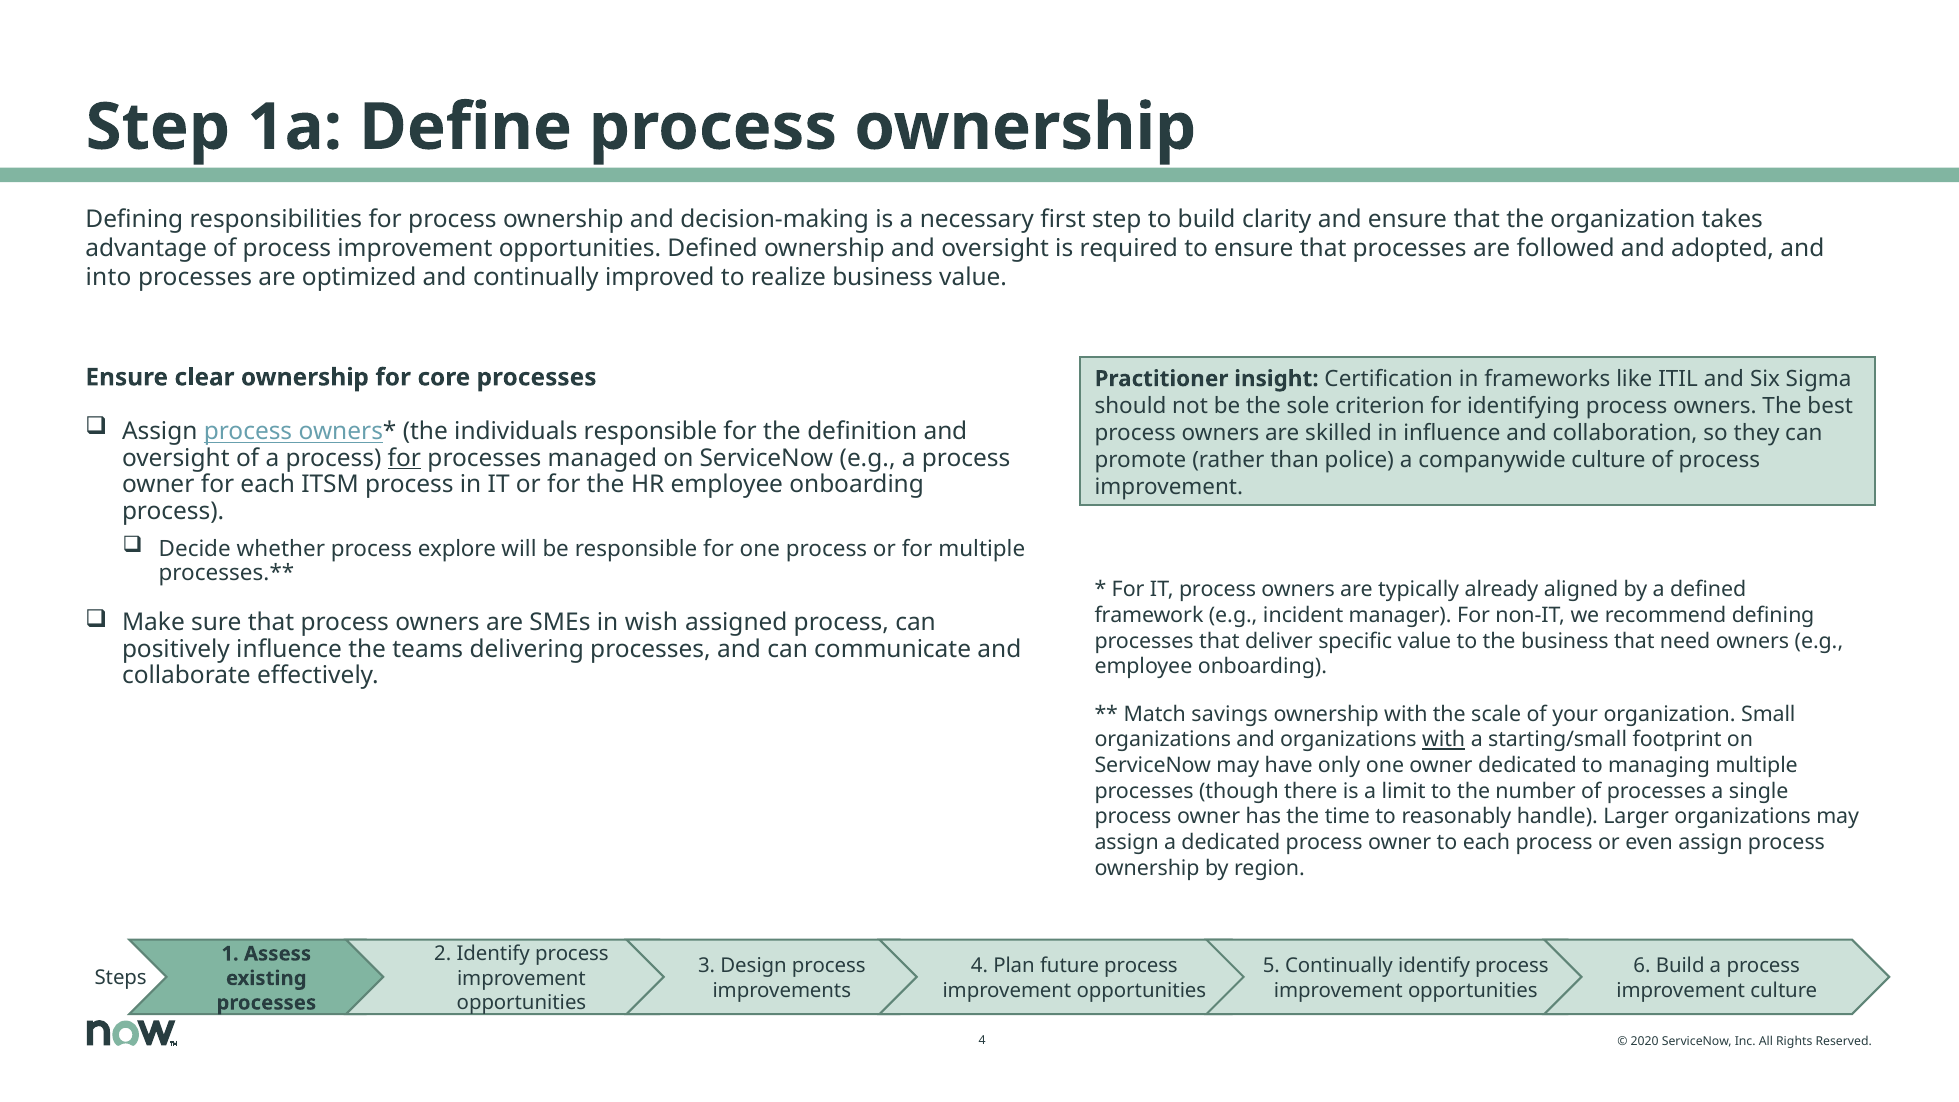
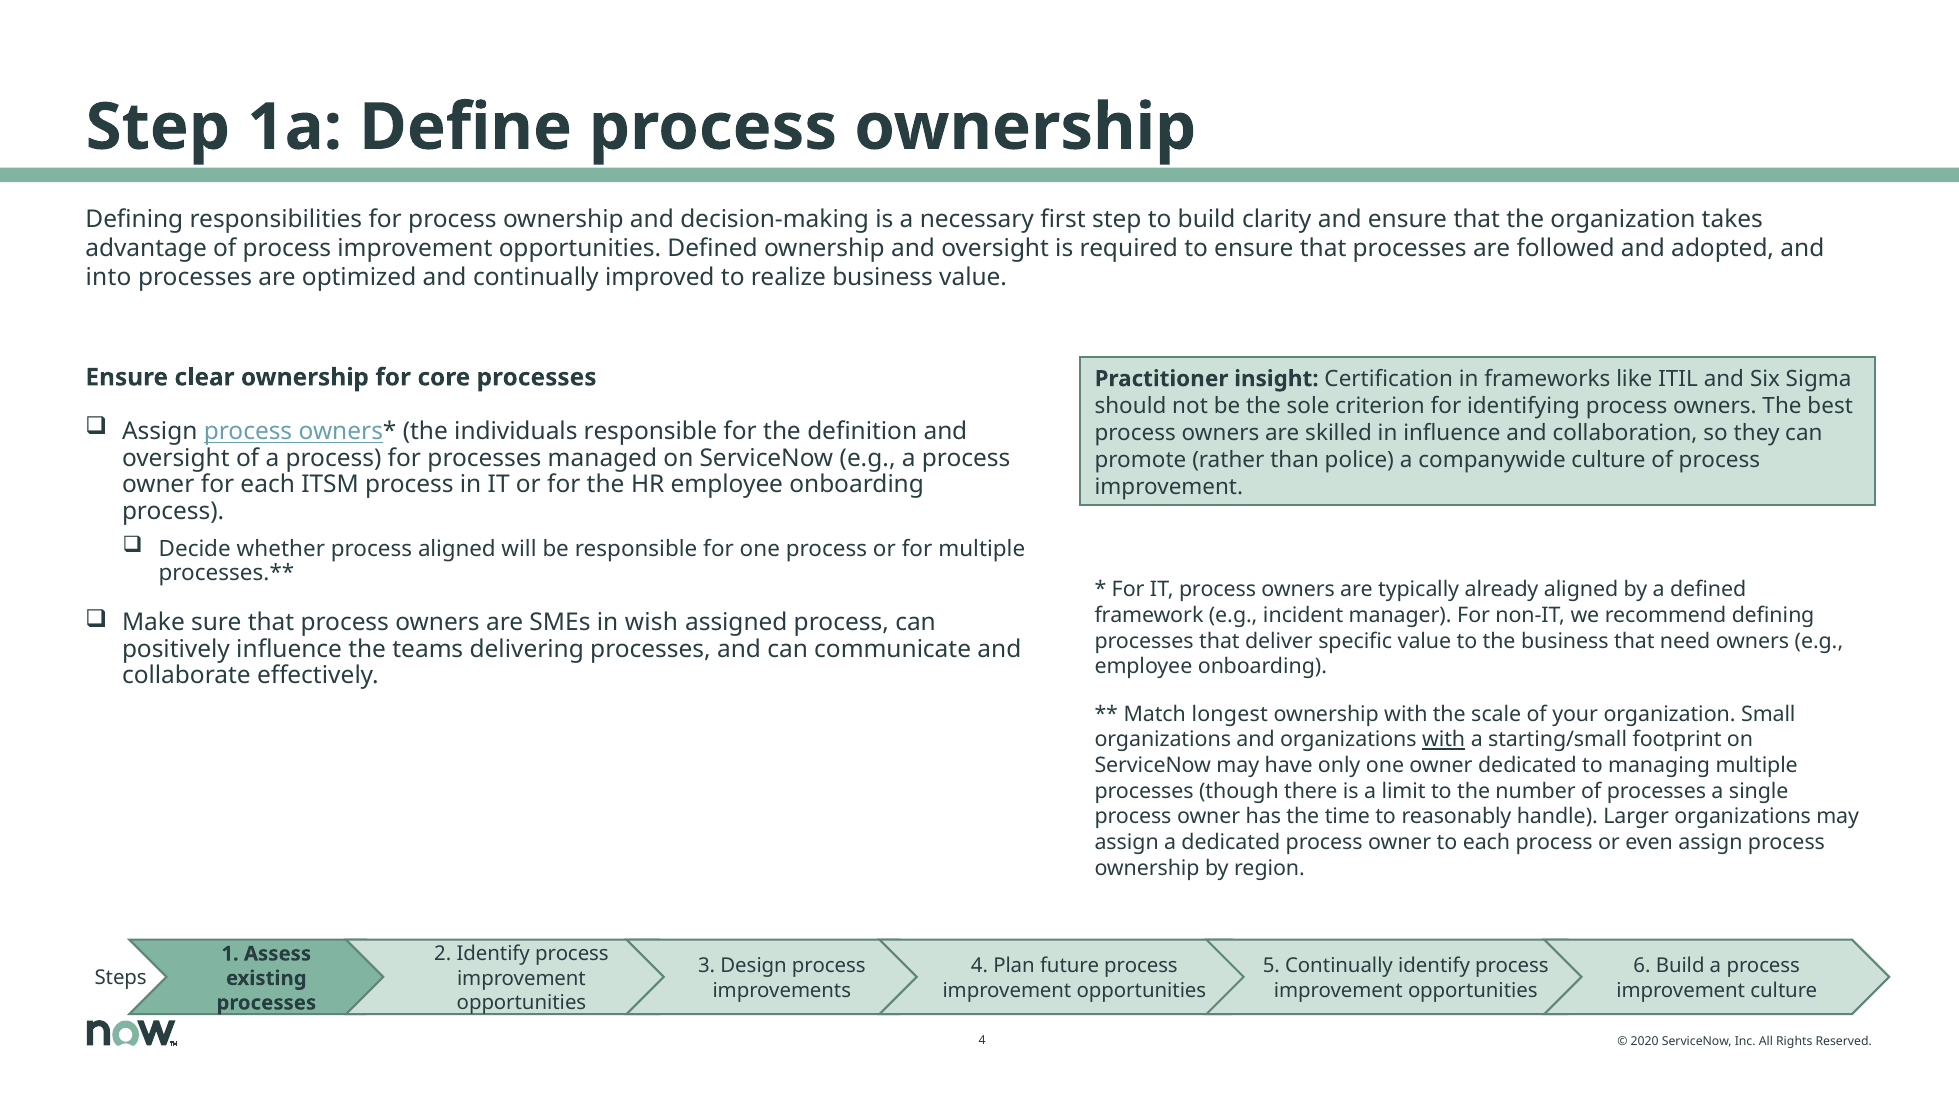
for at (404, 458) underline: present -> none
process explore: explore -> aligned
savings: savings -> longest
